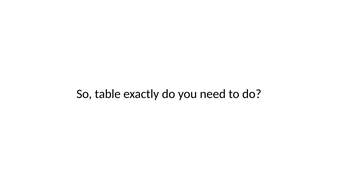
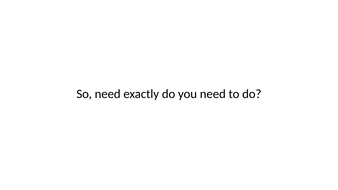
So table: table -> need
